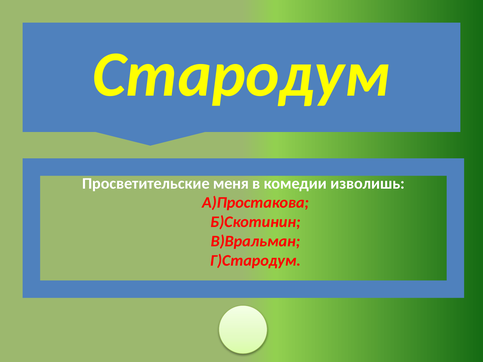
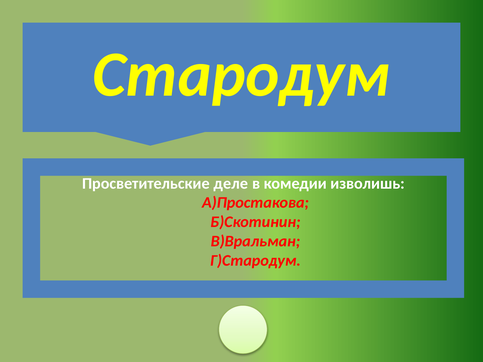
меня: меня -> деле
